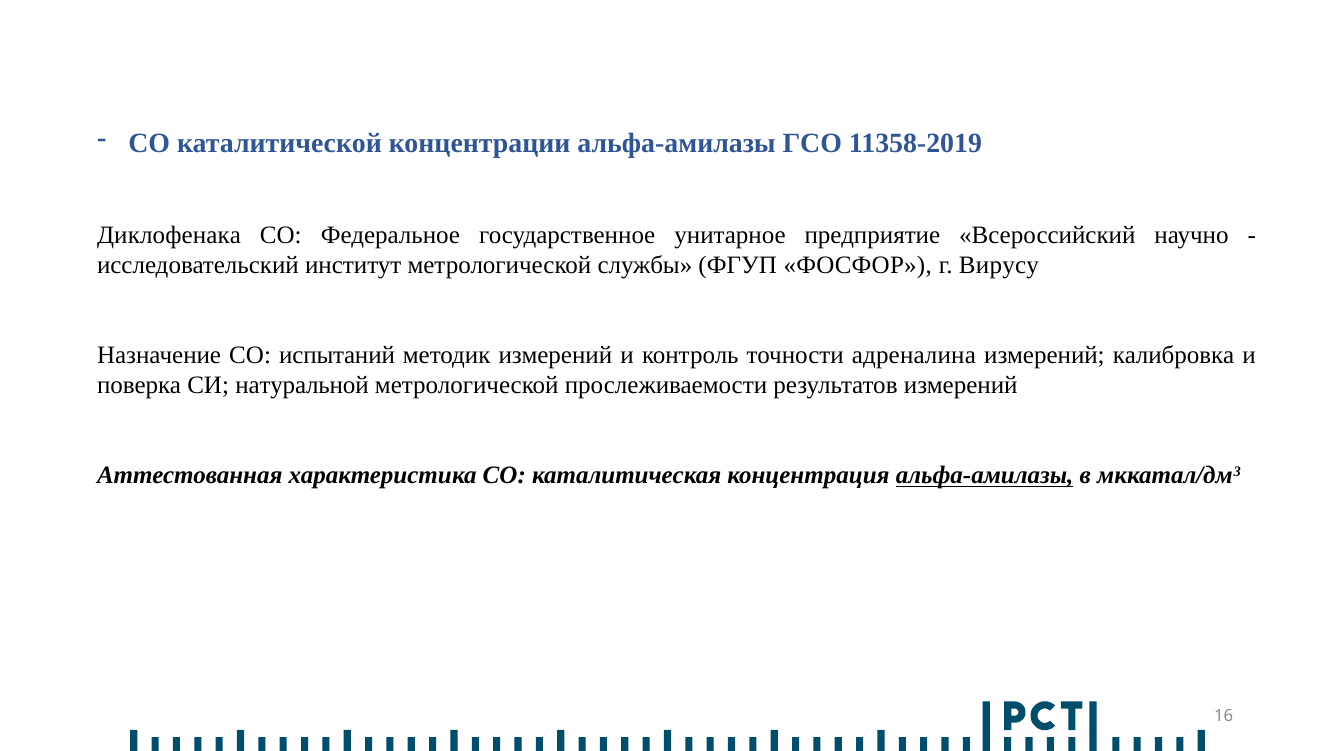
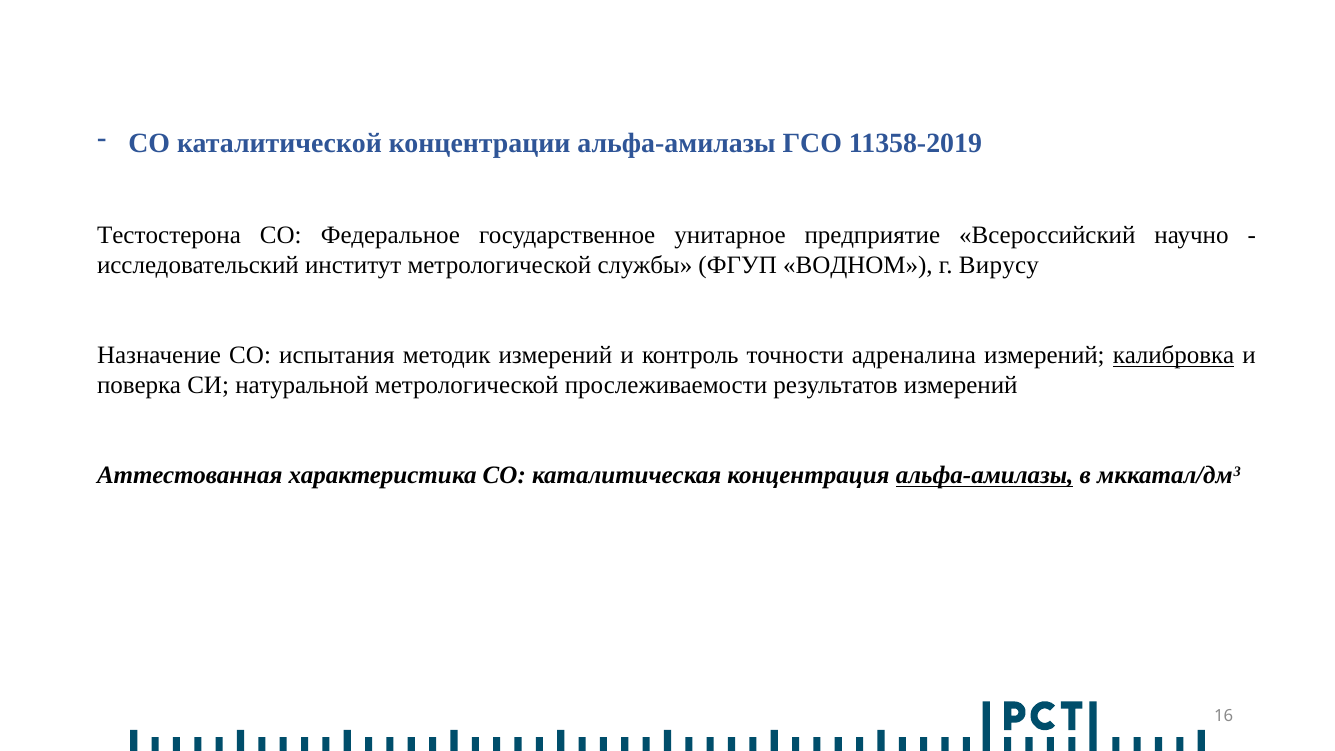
Диклофенака: Диклофенака -> Тестостерона
ФОСФОР: ФОСФОР -> ВОДНОМ
испытаний: испытаний -> испытания
калибровка underline: none -> present
